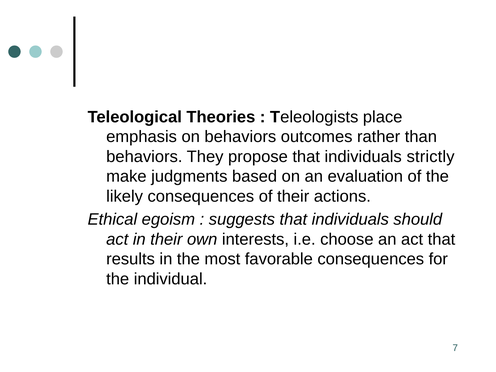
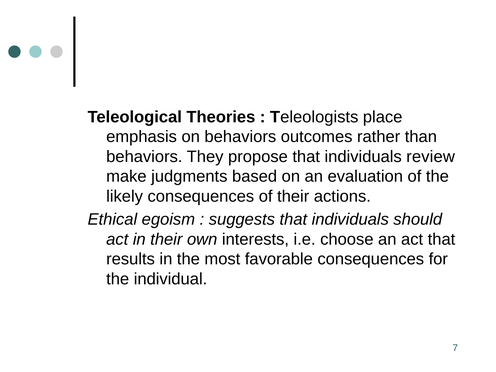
strictly: strictly -> review
